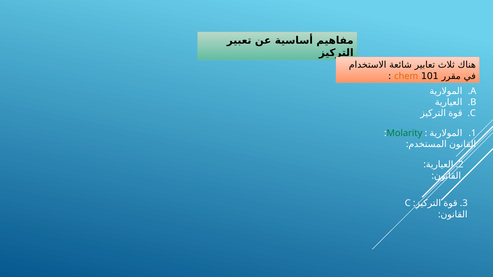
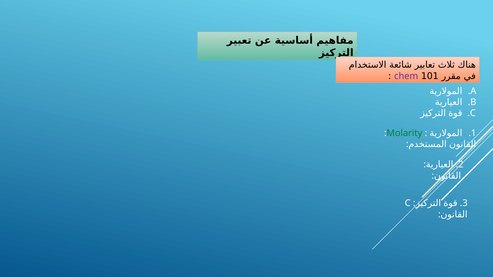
chem colour: orange -> purple
